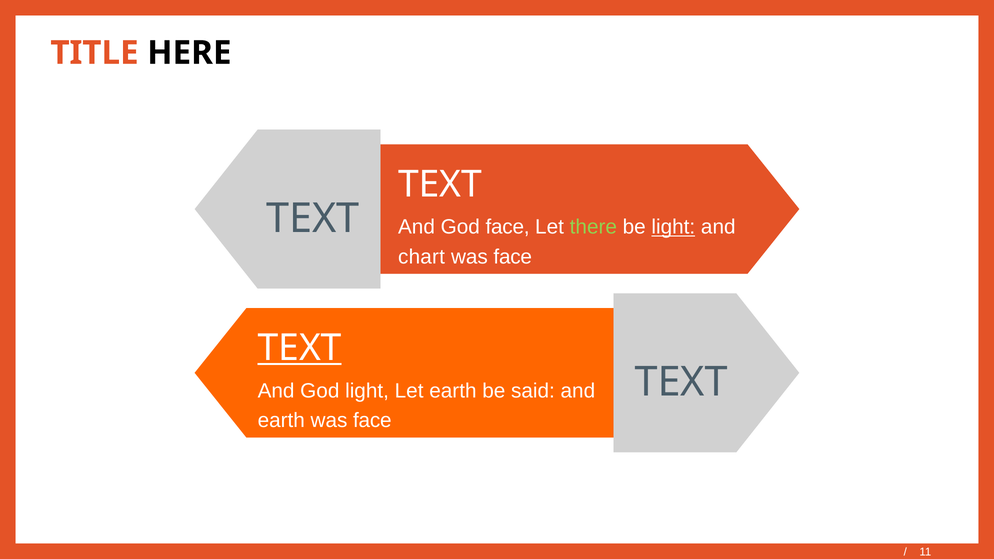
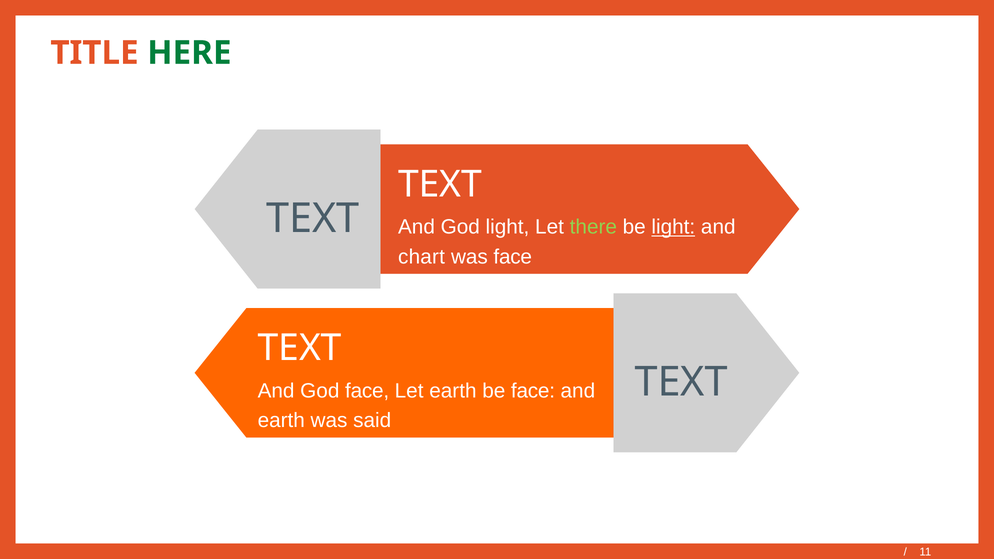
HERE colour: black -> green
God face: face -> light
TEXT at (300, 348) underline: present -> none
God light: light -> face
be said: said -> face
face at (372, 421): face -> said
